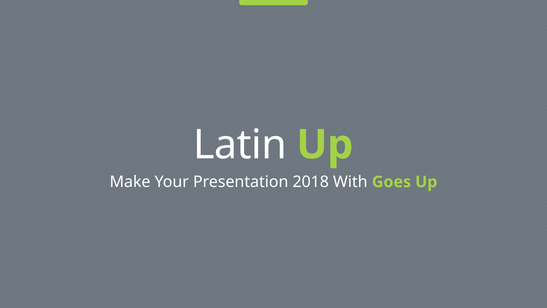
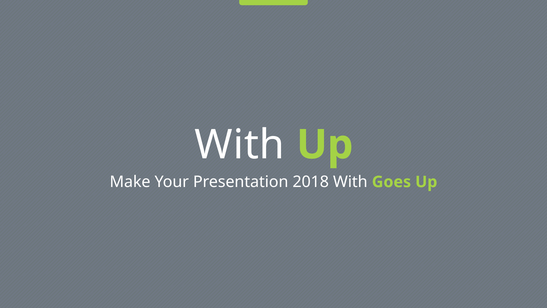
Latin at (240, 145): Latin -> With
